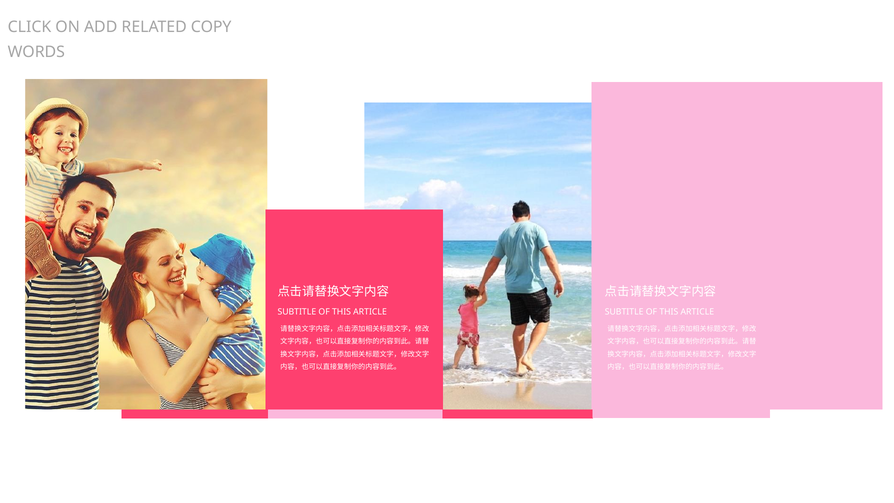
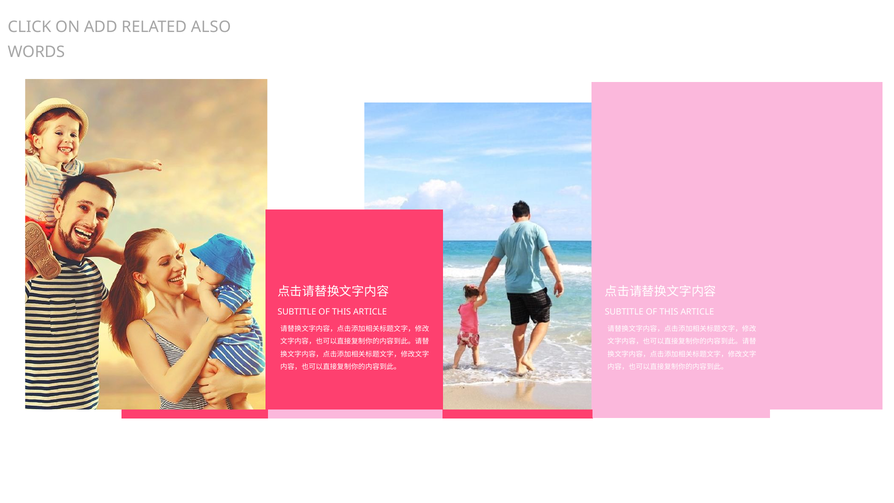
COPY: COPY -> ALSO
